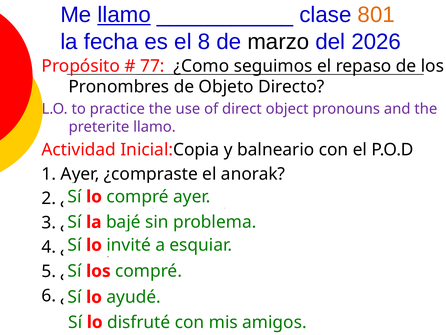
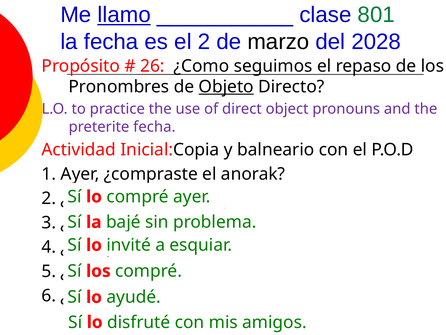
801 colour: orange -> green
el 8: 8 -> 2
2026: 2026 -> 2028
77: 77 -> 26
Objeto underline: none -> present
preterite llamo: llamo -> fecha
